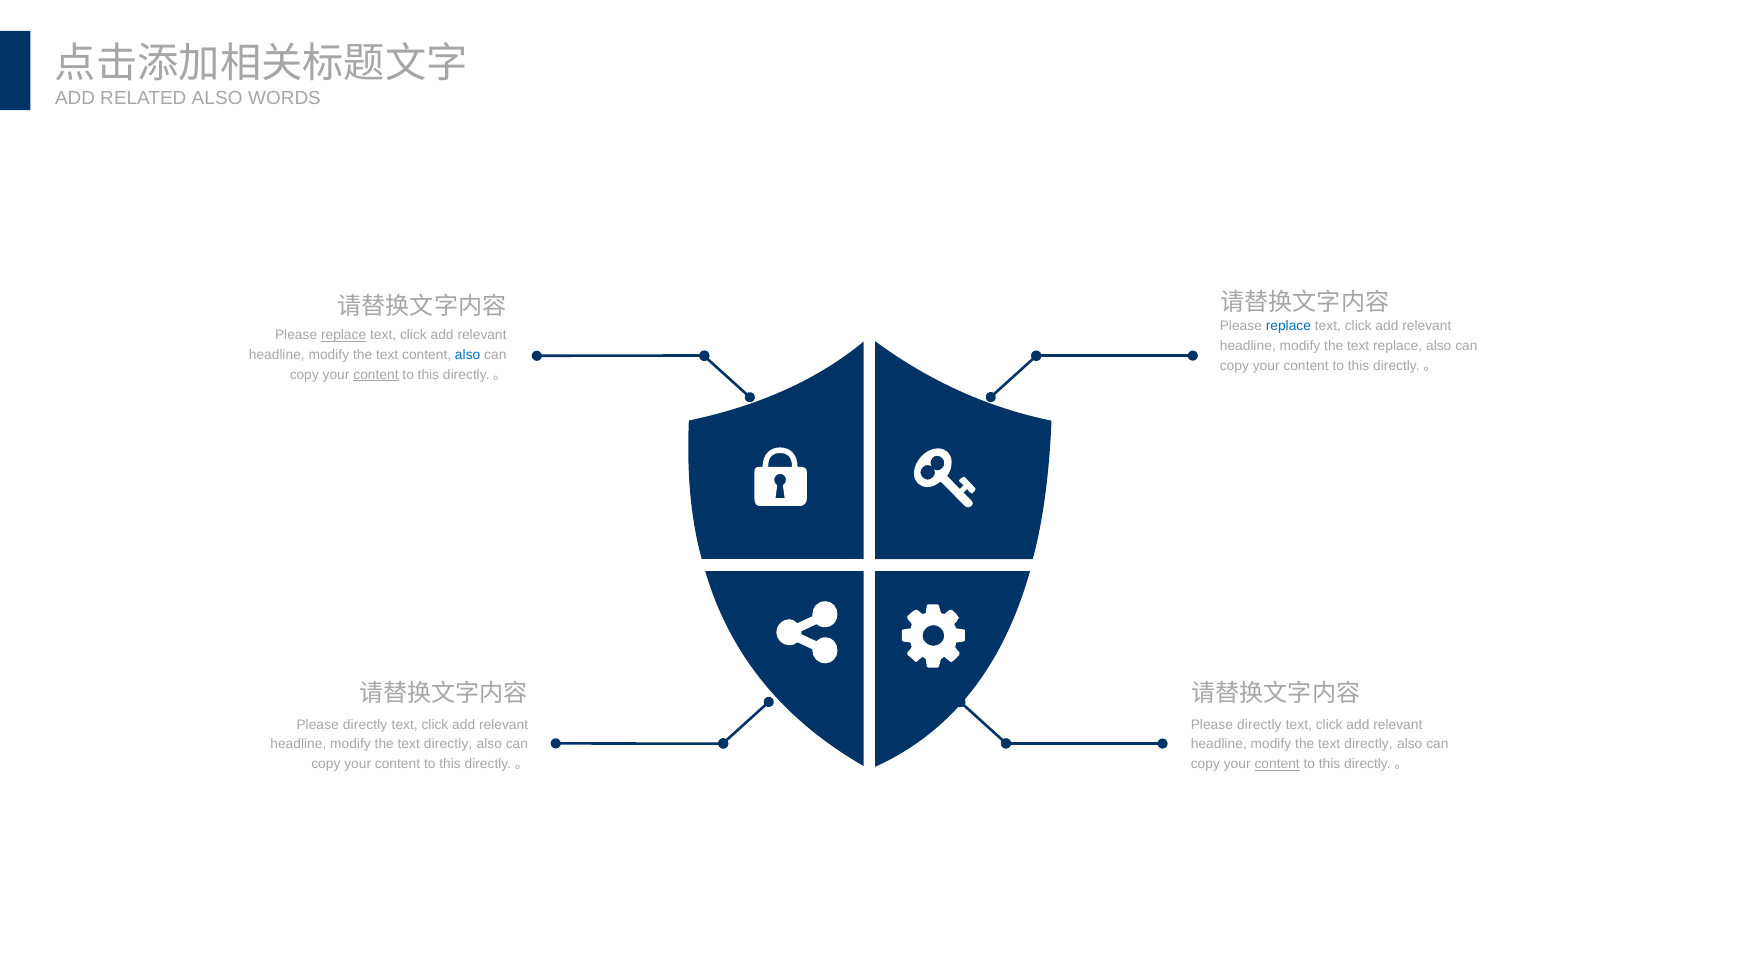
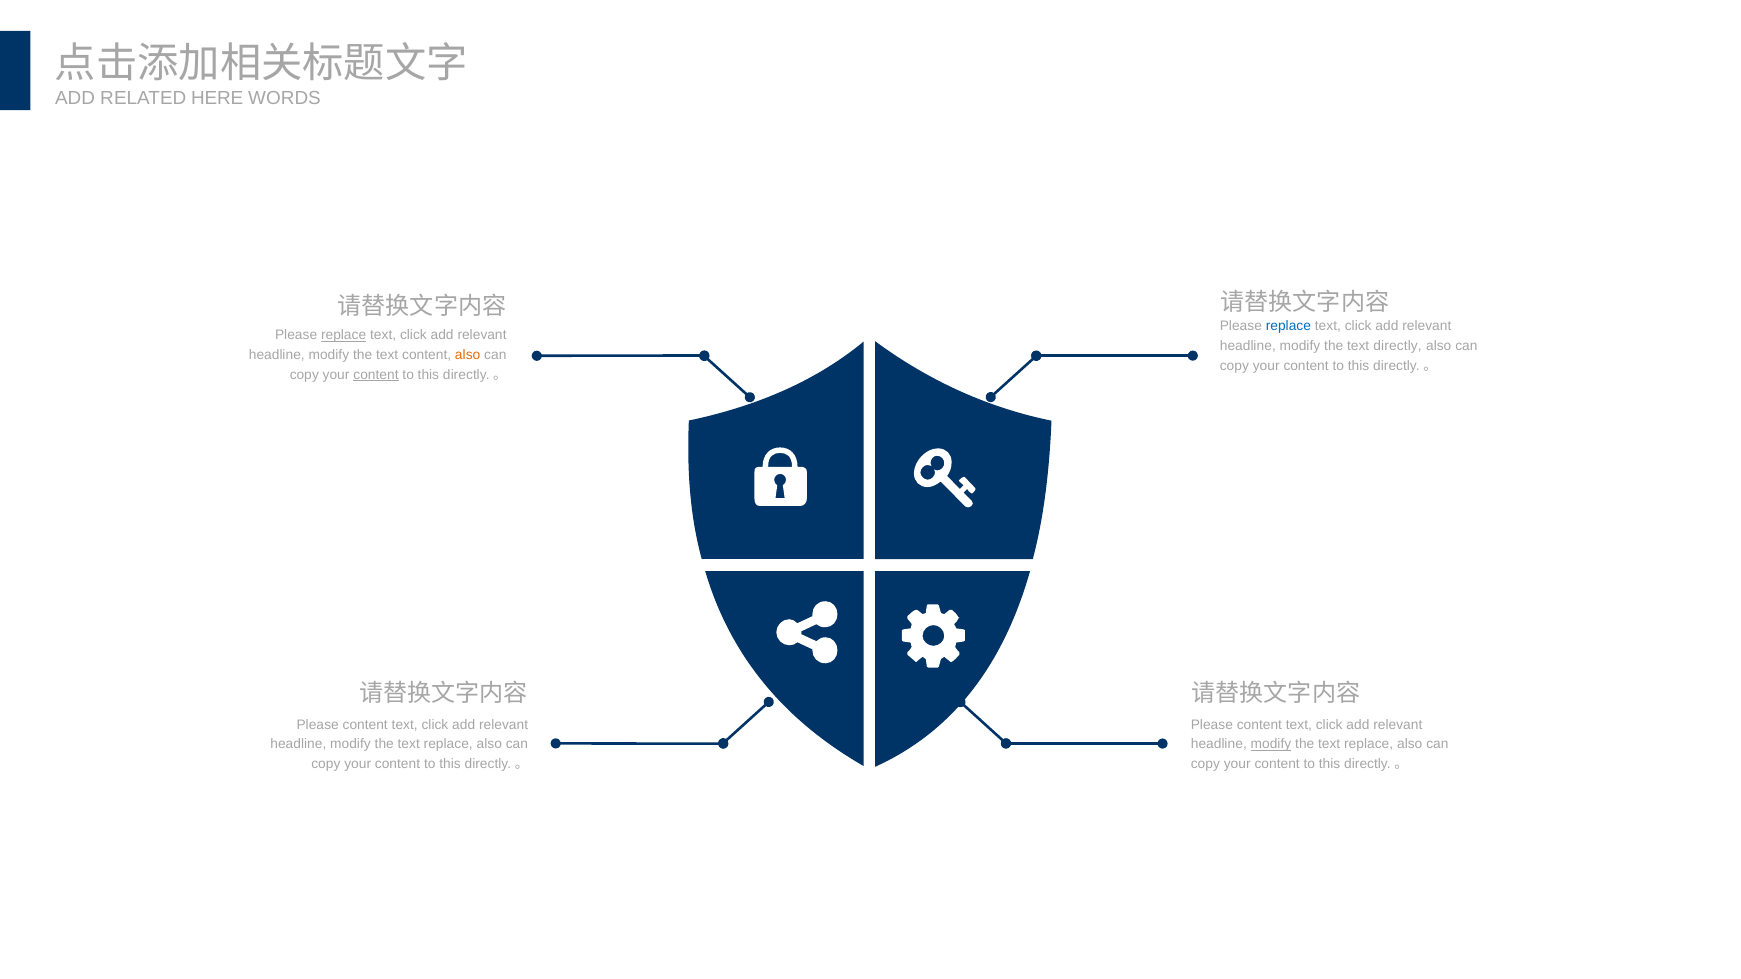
RELATED ALSO: ALSO -> HERE
text replace: replace -> directly
also at (468, 355) colour: blue -> orange
directly at (365, 725): directly -> content
directly at (1259, 725): directly -> content
directly at (448, 745): directly -> replace
modify at (1271, 745) underline: none -> present
directly at (1369, 745): directly -> replace
content at (1277, 764) underline: present -> none
